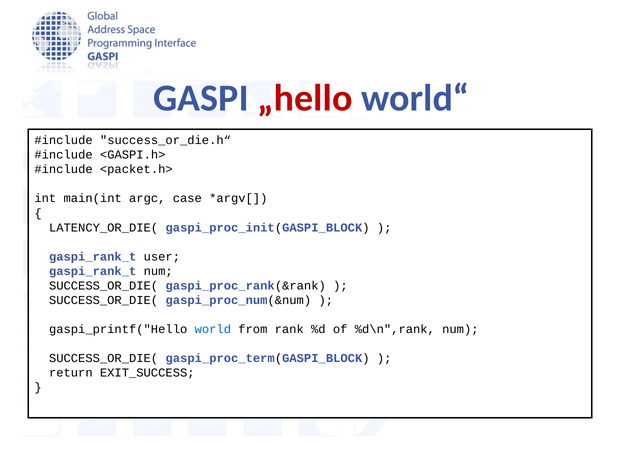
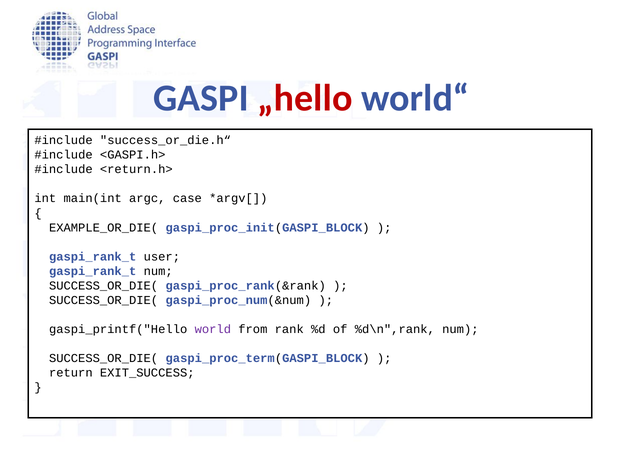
<packet.h>: <packet.h> -> <return.h>
LATENCY_OR_DIE(: LATENCY_OR_DIE( -> EXAMPLE_OR_DIE(
world colour: blue -> purple
